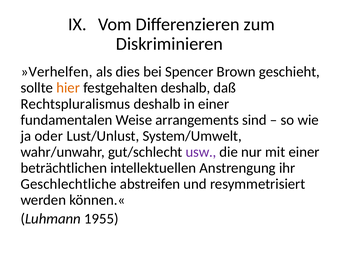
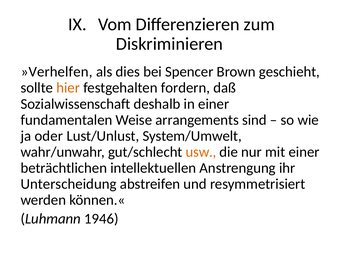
festgehalten deshalb: deshalb -> fordern
Rechtspluralismus: Rechtspluralismus -> Sozialwissenschaft
usw colour: purple -> orange
Geschlechtliche: Geschlechtliche -> Unterscheidung
1955: 1955 -> 1946
